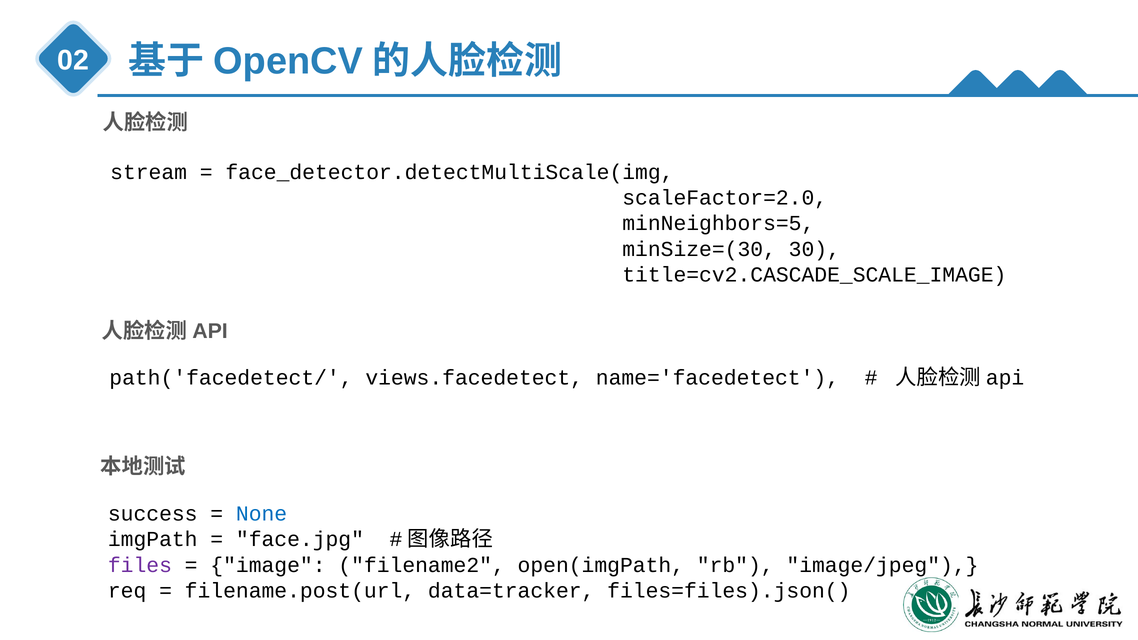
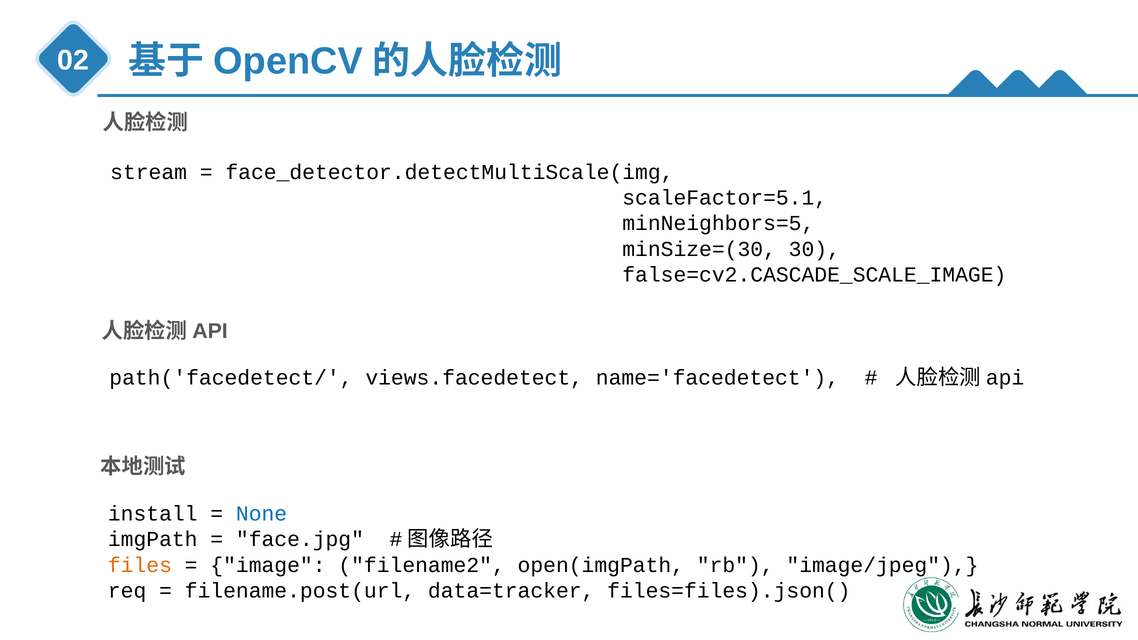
scaleFactor=2.0: scaleFactor=2.0 -> scaleFactor=5.1
title=cv2.CASCADE_SCALE_IMAGE: title=cv2.CASCADE_SCALE_IMAGE -> false=cv2.CASCADE_SCALE_IMAGE
success: success -> install
files colour: purple -> orange
